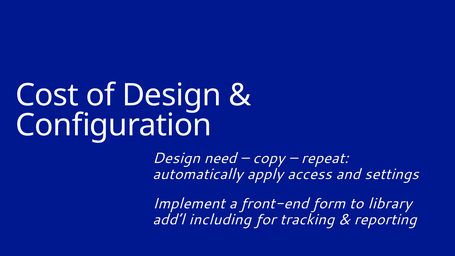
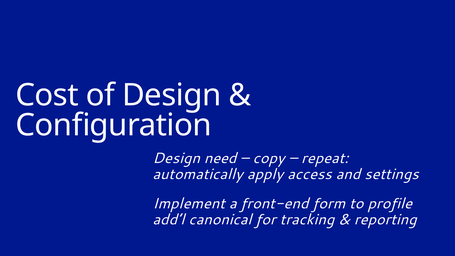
library: library -> profile
including: including -> canonical
